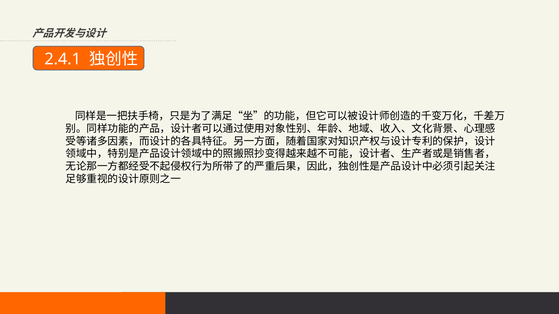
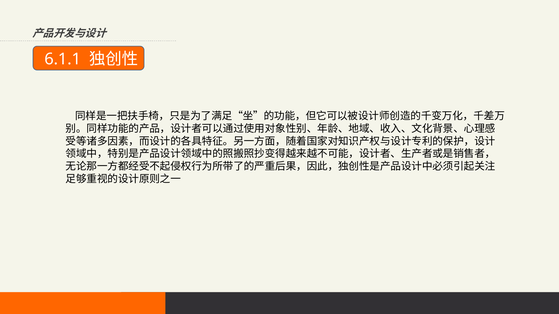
2.4.1: 2.4.1 -> 6.1.1
